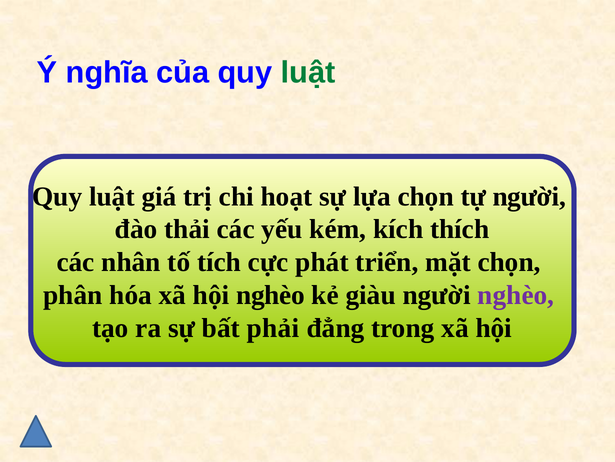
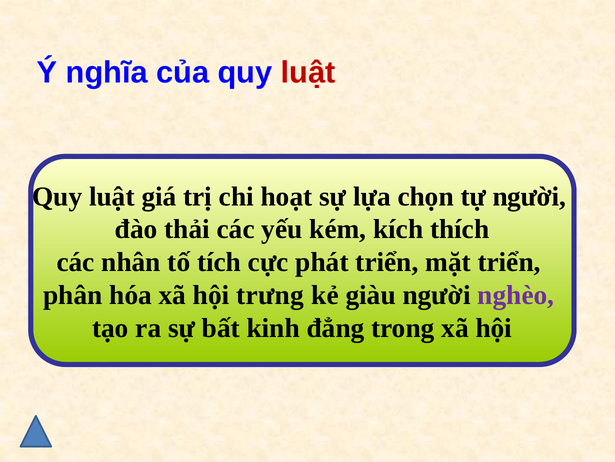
luật at (308, 72) colour: green -> red
mặt chọn: chọn -> triển
hội nghèo: nghèo -> trưng
phải: phải -> kinh
